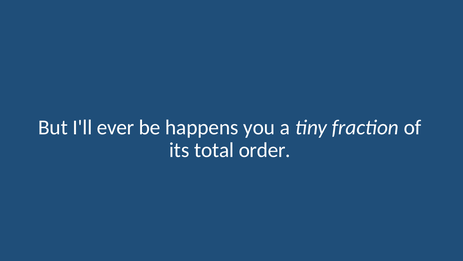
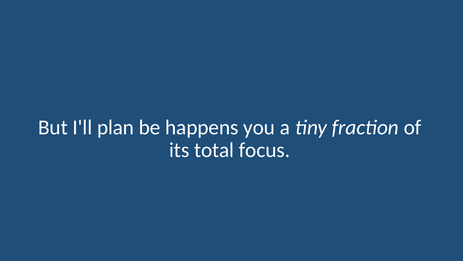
ever: ever -> plan
order: order -> focus
